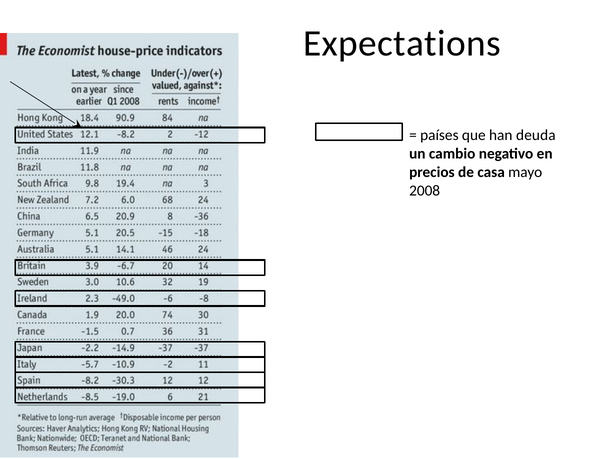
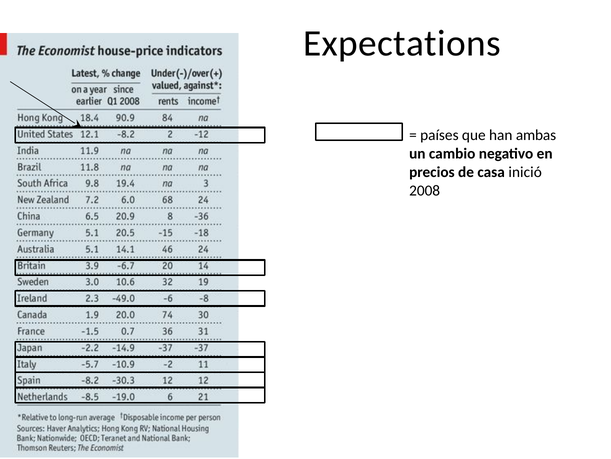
deuda: deuda -> ambas
mayo: mayo -> inició
